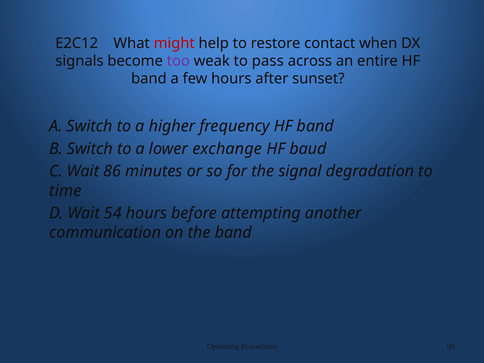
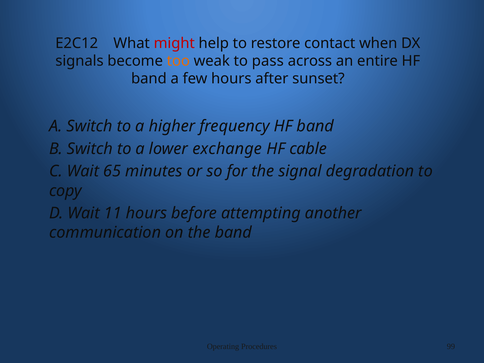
too colour: purple -> orange
baud: baud -> cable
86: 86 -> 65
time: time -> copy
54: 54 -> 11
